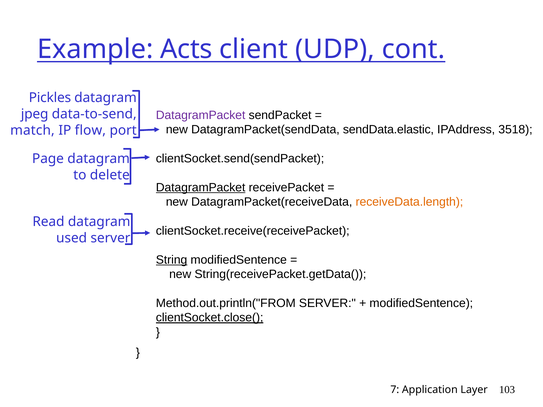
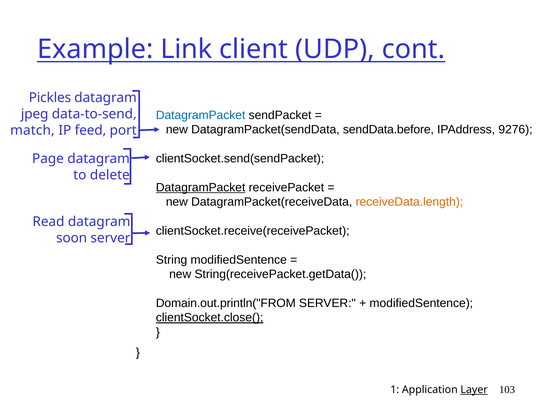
Acts: Acts -> Link
DatagramPacket at (201, 115) colour: purple -> blue
sendData.elastic: sendData.elastic -> sendData.before
3518: 3518 -> 9276
flow: flow -> feed
used: used -> soon
String underline: present -> none
Method.out.println("FROM: Method.out.println("FROM -> Domain.out.println("FROM
7: 7 -> 1
Layer underline: none -> present
